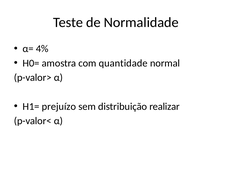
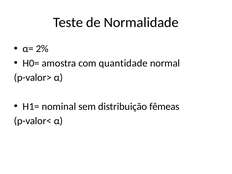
4%: 4% -> 2%
prejuízo: prejuízo -> nominal
realizar: realizar -> fêmeas
